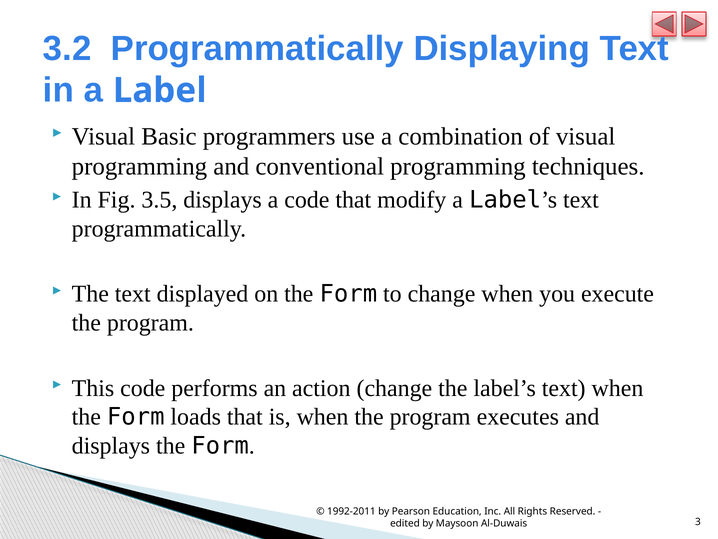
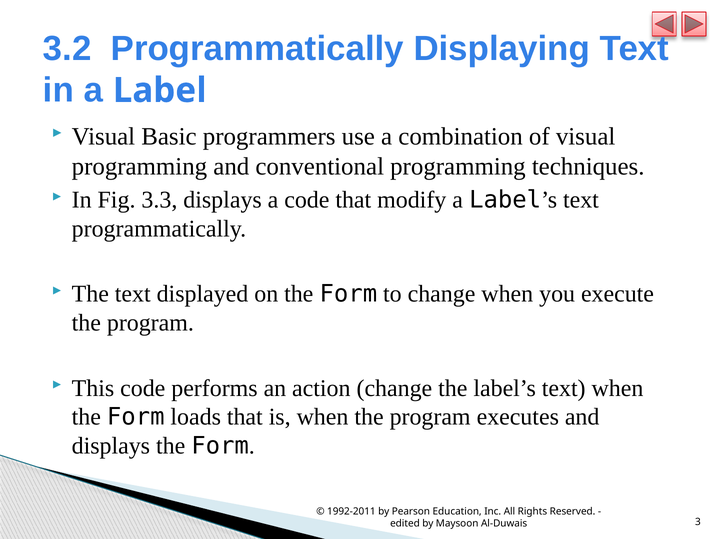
3.5: 3.5 -> 3.3
